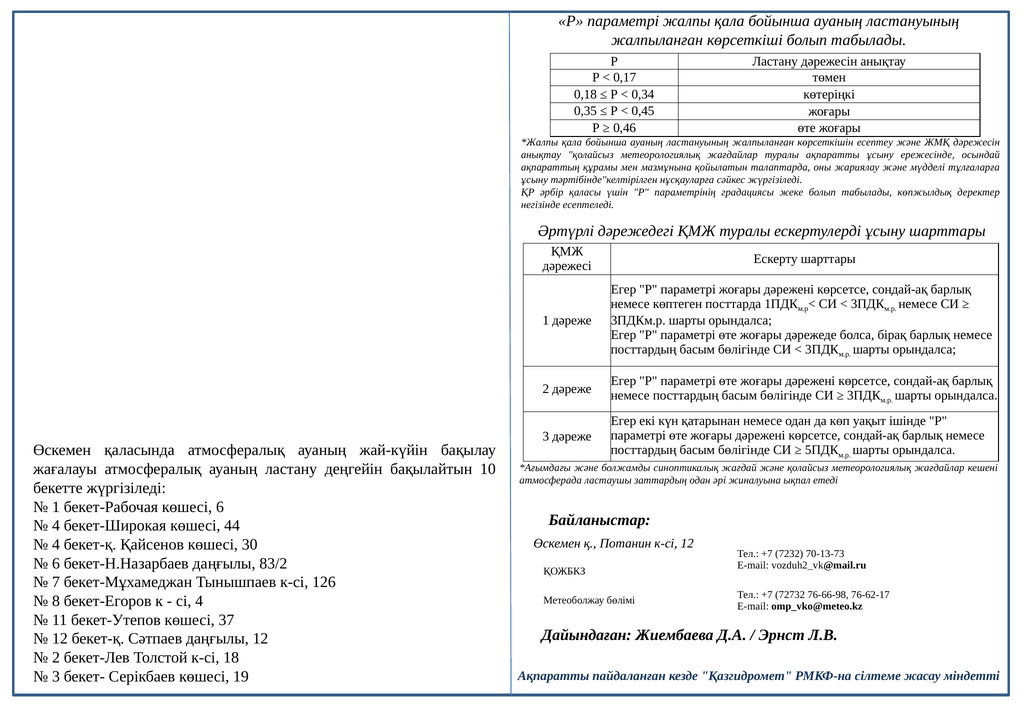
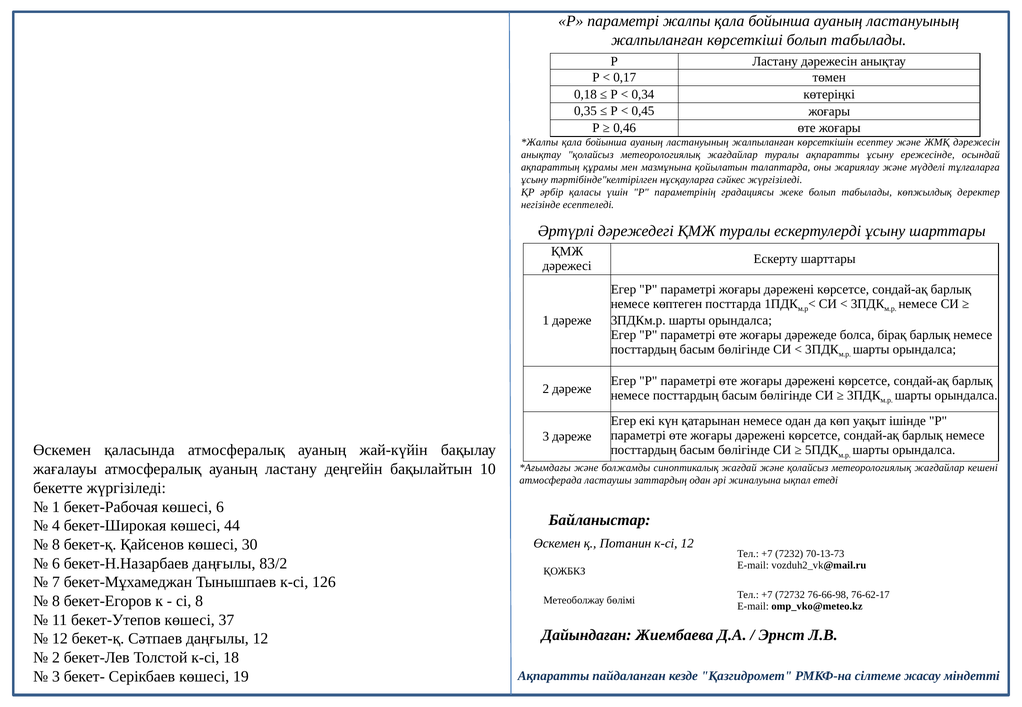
4 at (56, 545): 4 -> 8
сі 4: 4 -> 8
